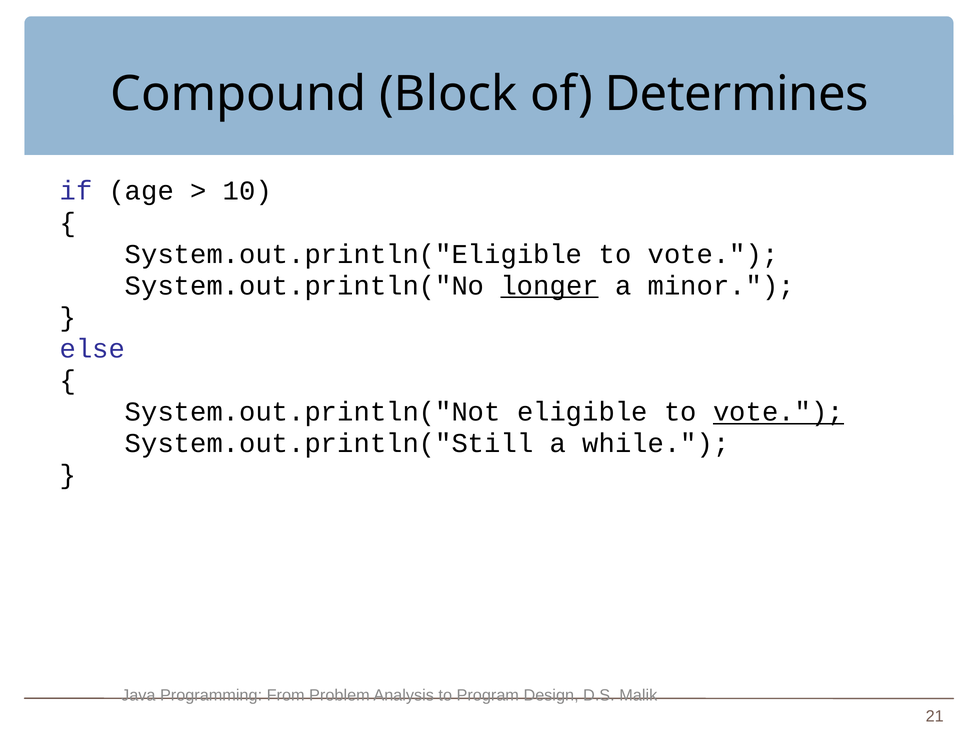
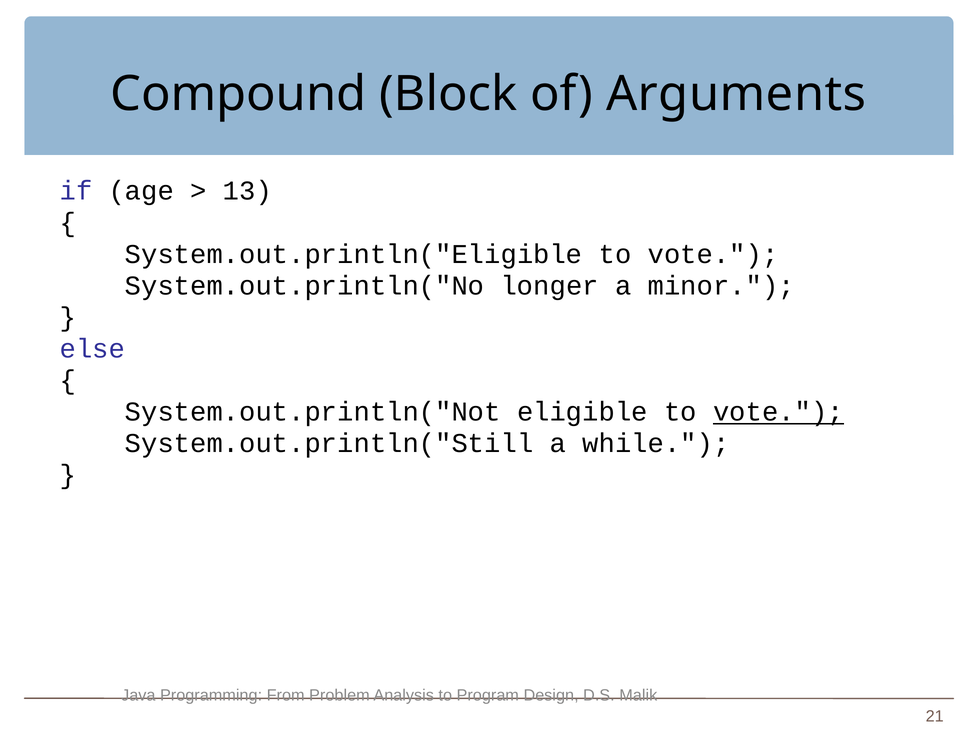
Determines: Determines -> Arguments
10: 10 -> 13
longer underline: present -> none
